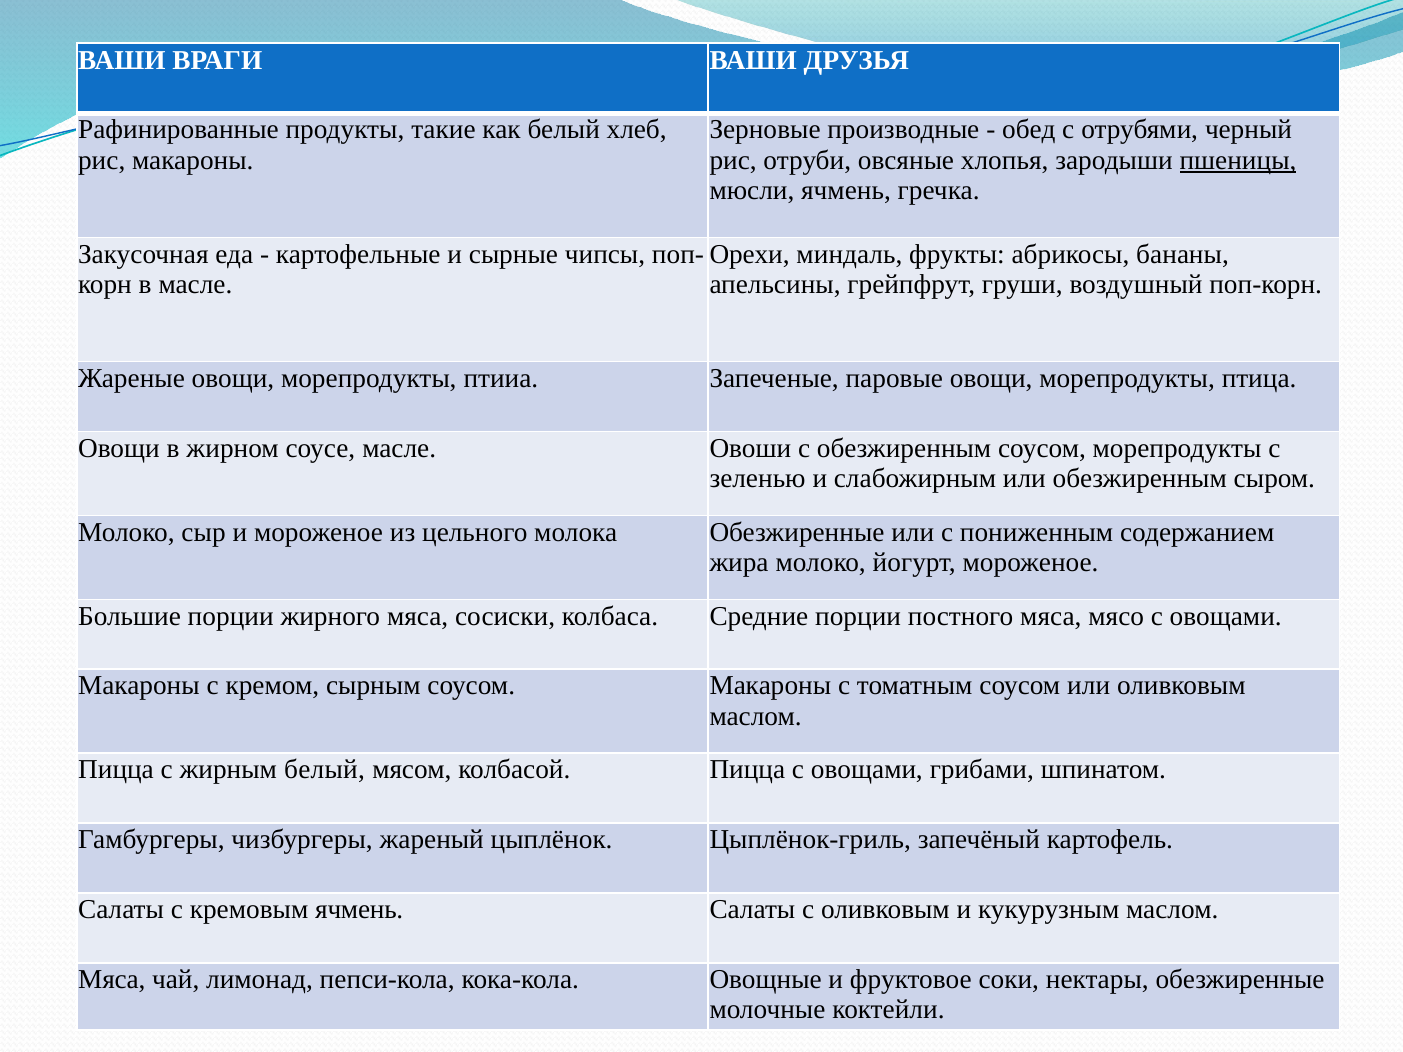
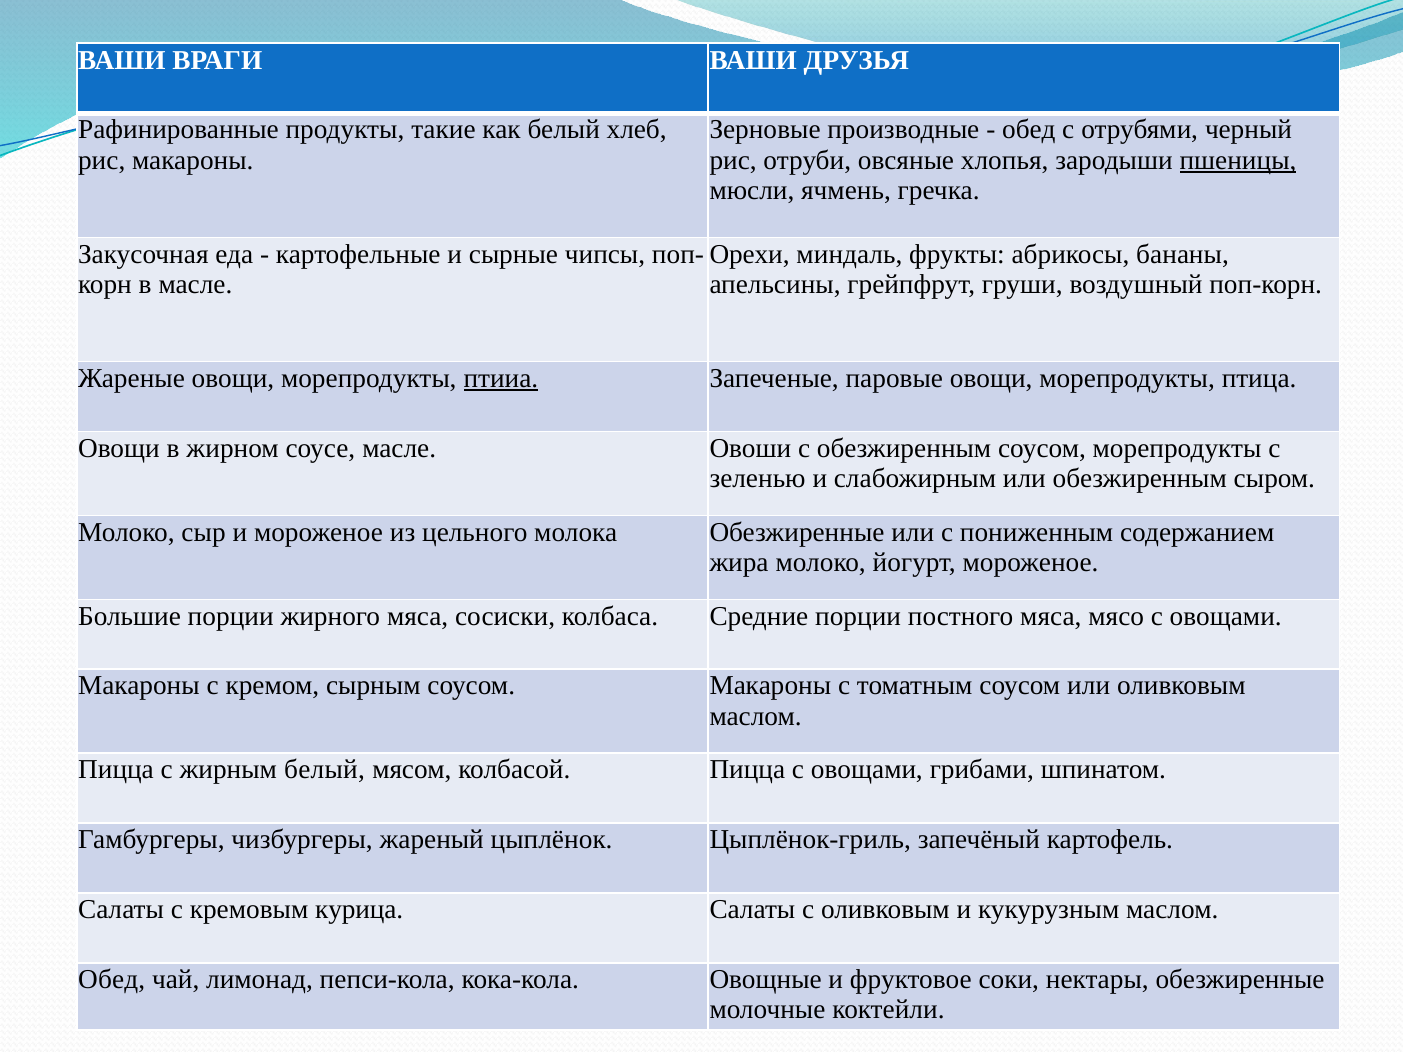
птииа underline: none -> present
кремовым ячмень: ячмень -> курица
Мяса at (112, 980): Мяса -> Обед
